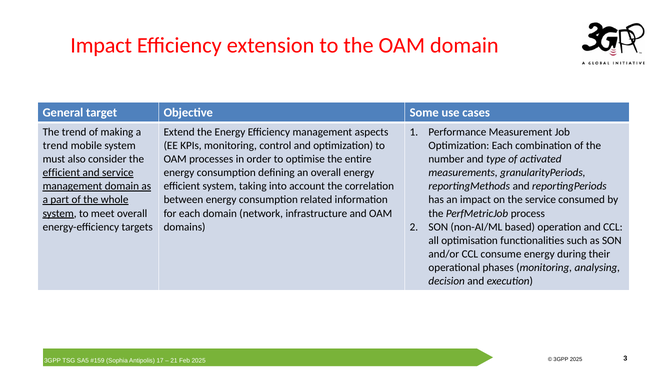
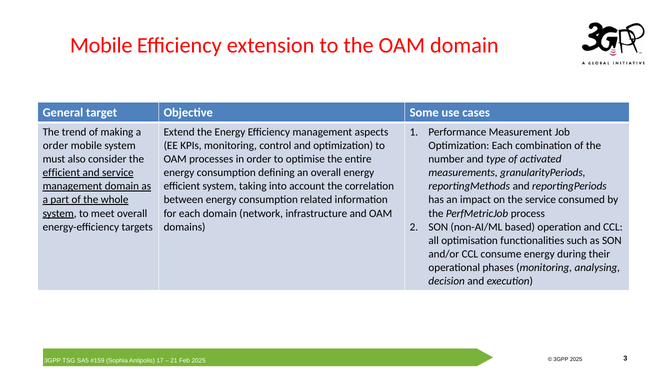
Impact at (101, 45): Impact -> Mobile
trend at (55, 146): trend -> order
